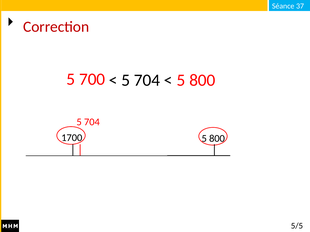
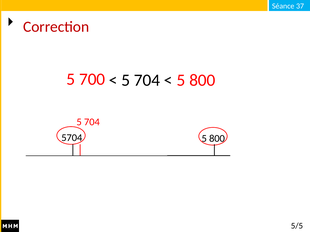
1700: 1700 -> 5704
